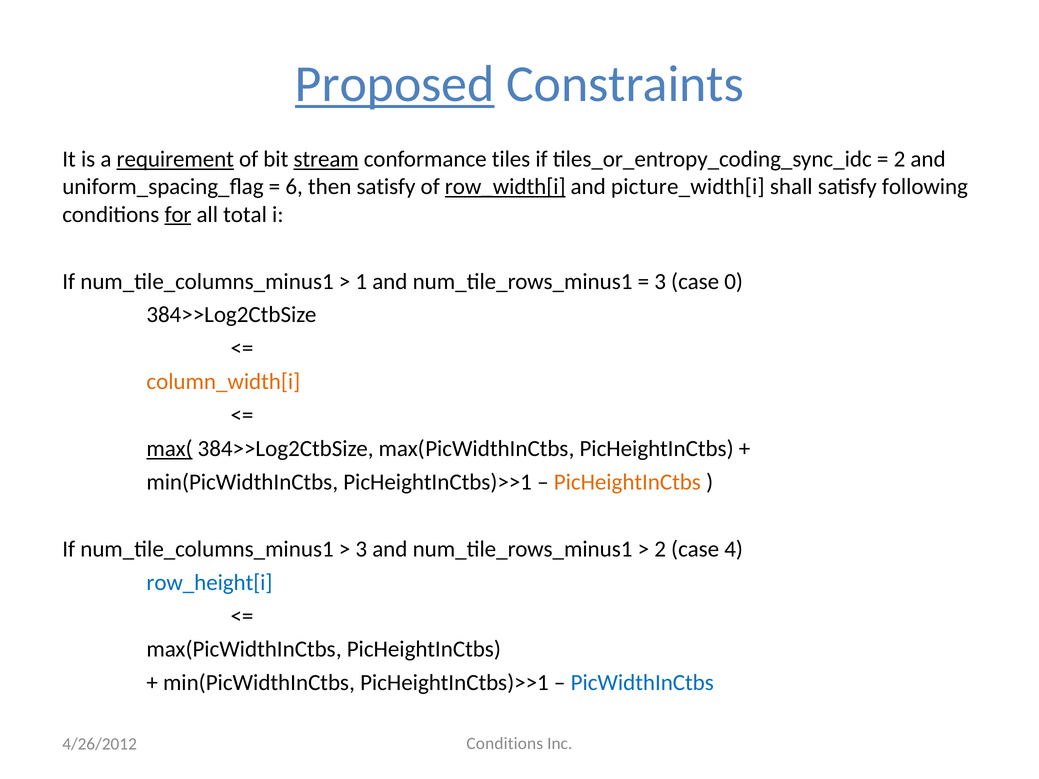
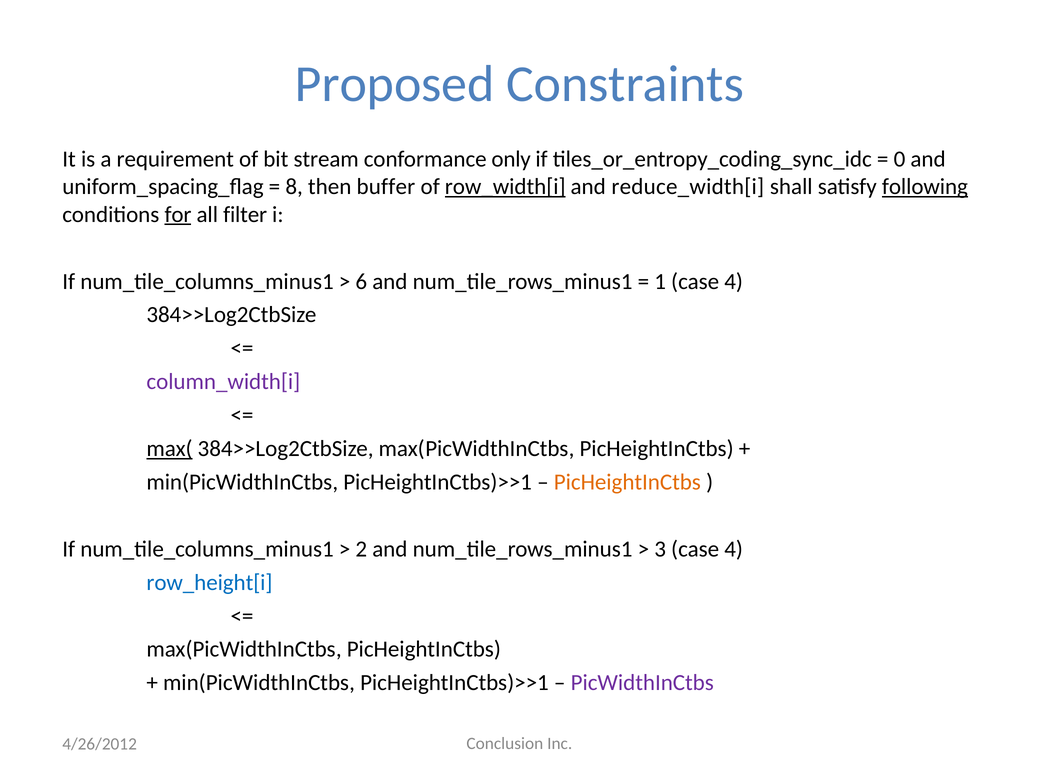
Proposed underline: present -> none
requirement underline: present -> none
stream underline: present -> none
tiles: tiles -> only
2 at (900, 159): 2 -> 0
6: 6 -> 8
then satisfy: satisfy -> buffer
picture_width[i: picture_width[i -> reduce_width[i
following underline: none -> present
total: total -> filter
1: 1 -> 6
3 at (660, 282): 3 -> 1
0 at (734, 282): 0 -> 4
column_width[i colour: orange -> purple
3 at (361, 549): 3 -> 2
2 at (660, 549): 2 -> 3
PicWidthInCtbs colour: blue -> purple
Conditions at (505, 744): Conditions -> Conclusion
